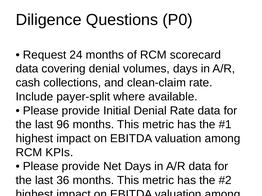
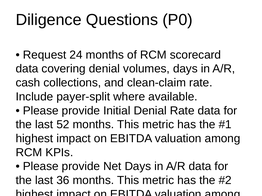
96: 96 -> 52
